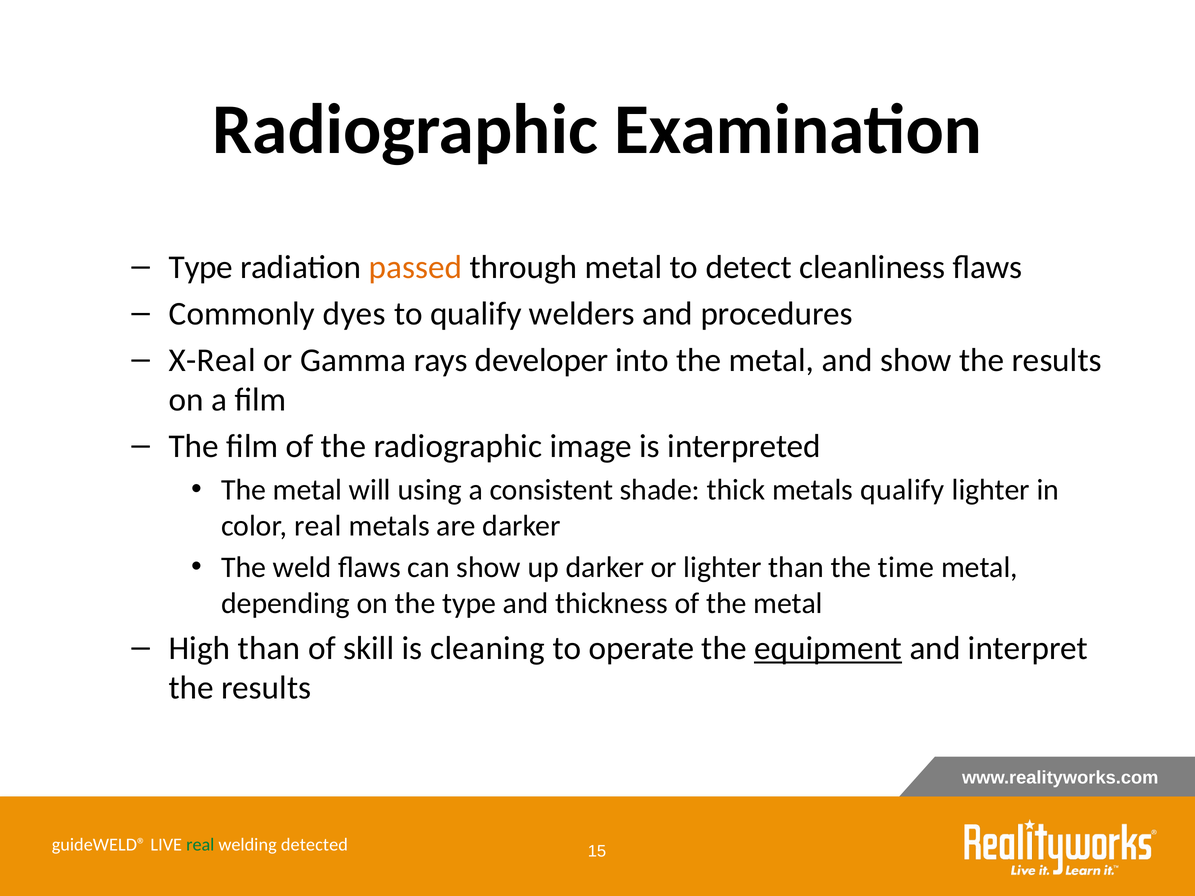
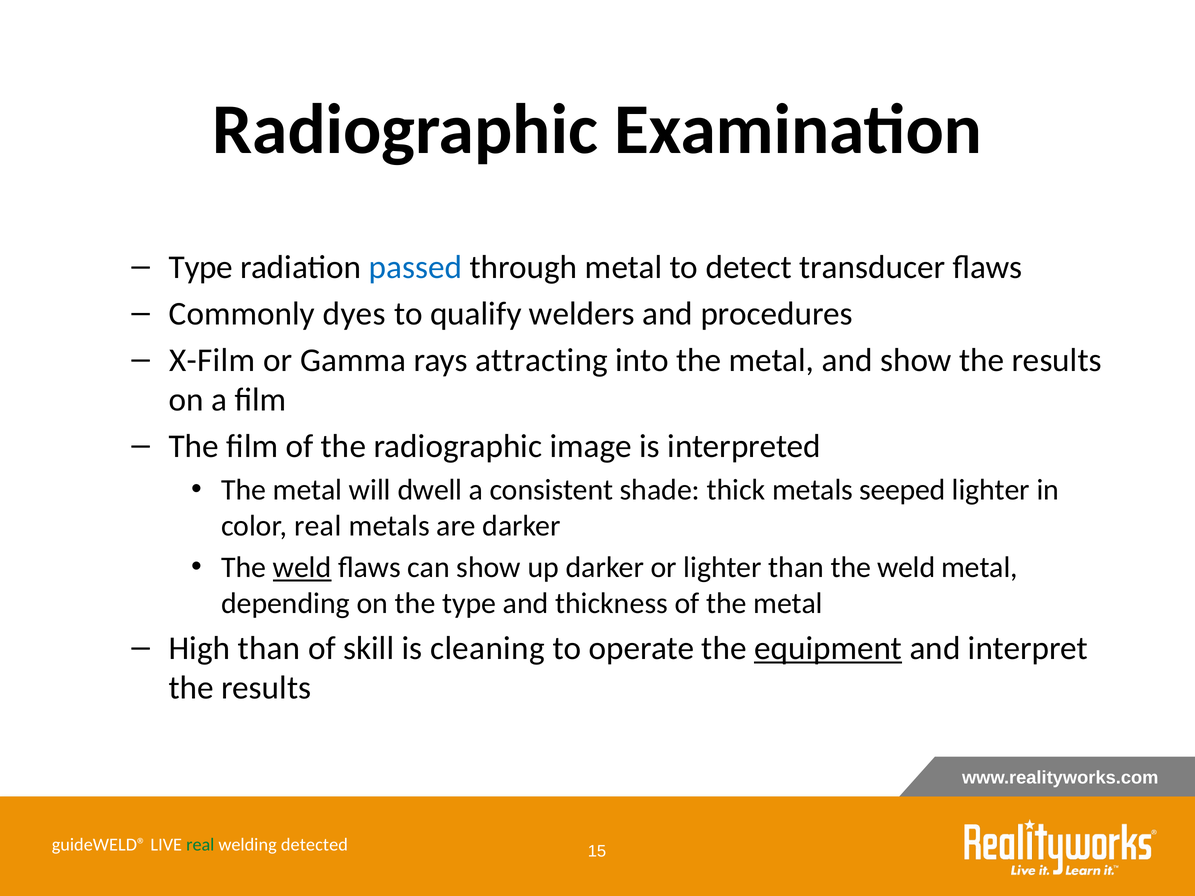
passed colour: orange -> blue
cleanliness: cleanliness -> transducer
X-Real: X-Real -> X-Film
developer: developer -> attracting
using: using -> dwell
metals qualify: qualify -> seeped
weld at (302, 568) underline: none -> present
than the time: time -> weld
